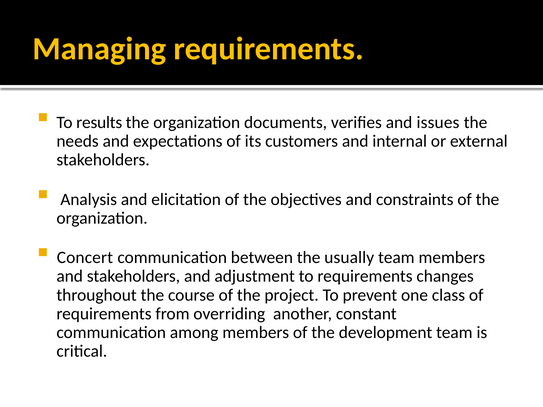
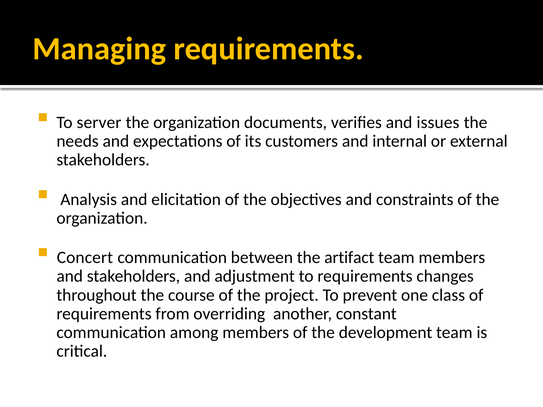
results: results -> server
usually: usually -> artifact
